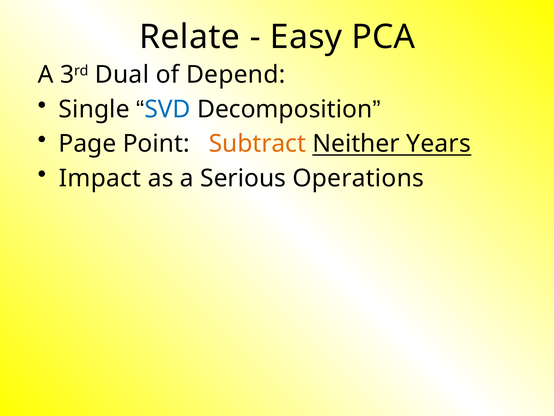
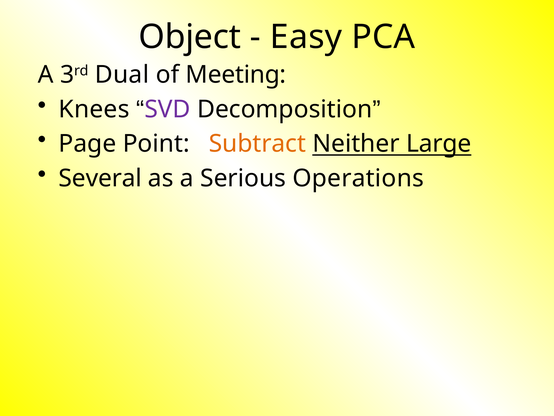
Relate: Relate -> Object
Depend: Depend -> Meeting
Single: Single -> Knees
SVD colour: blue -> purple
Years: Years -> Large
Impact: Impact -> Several
